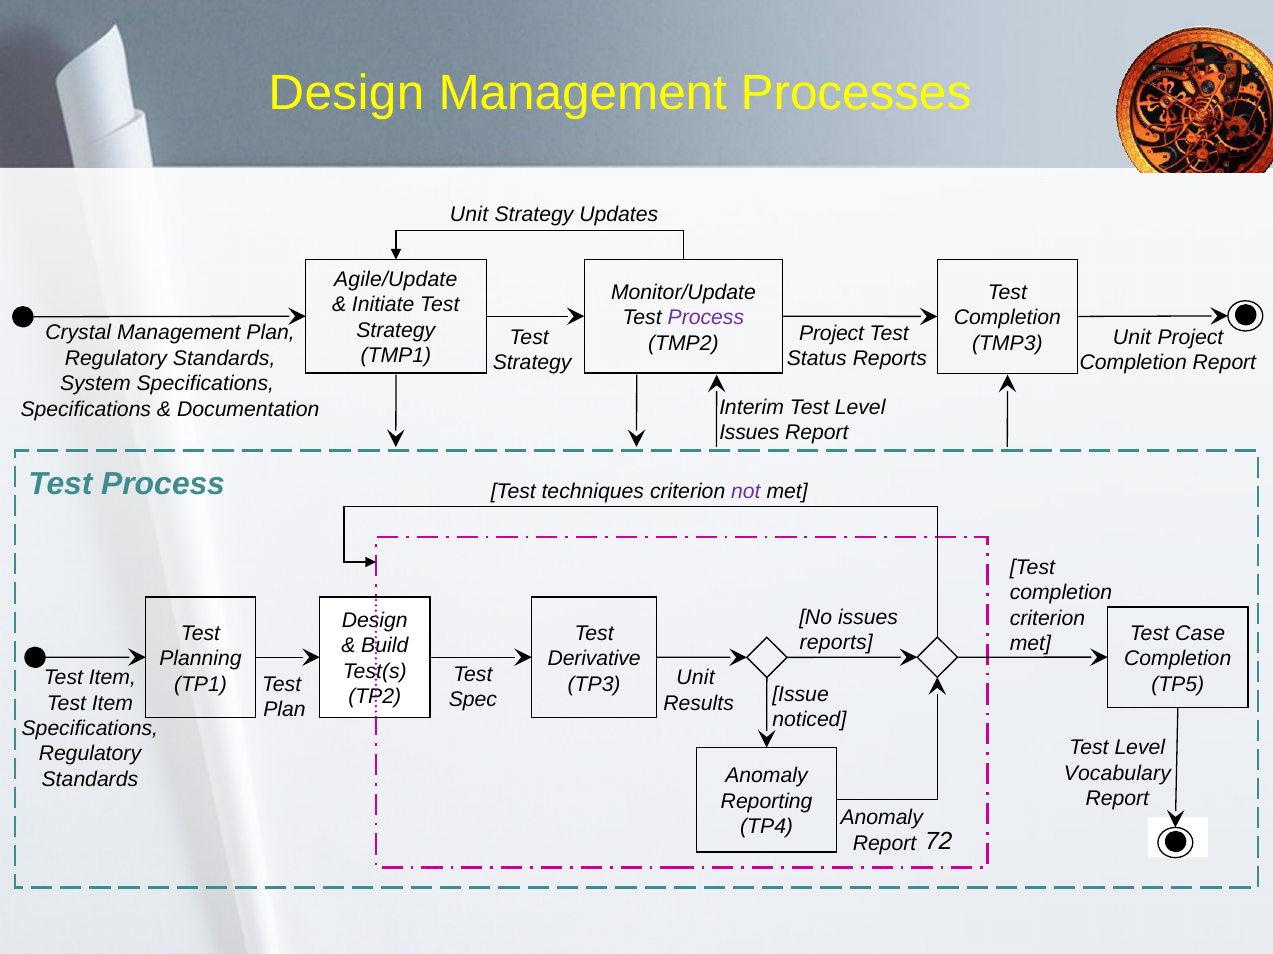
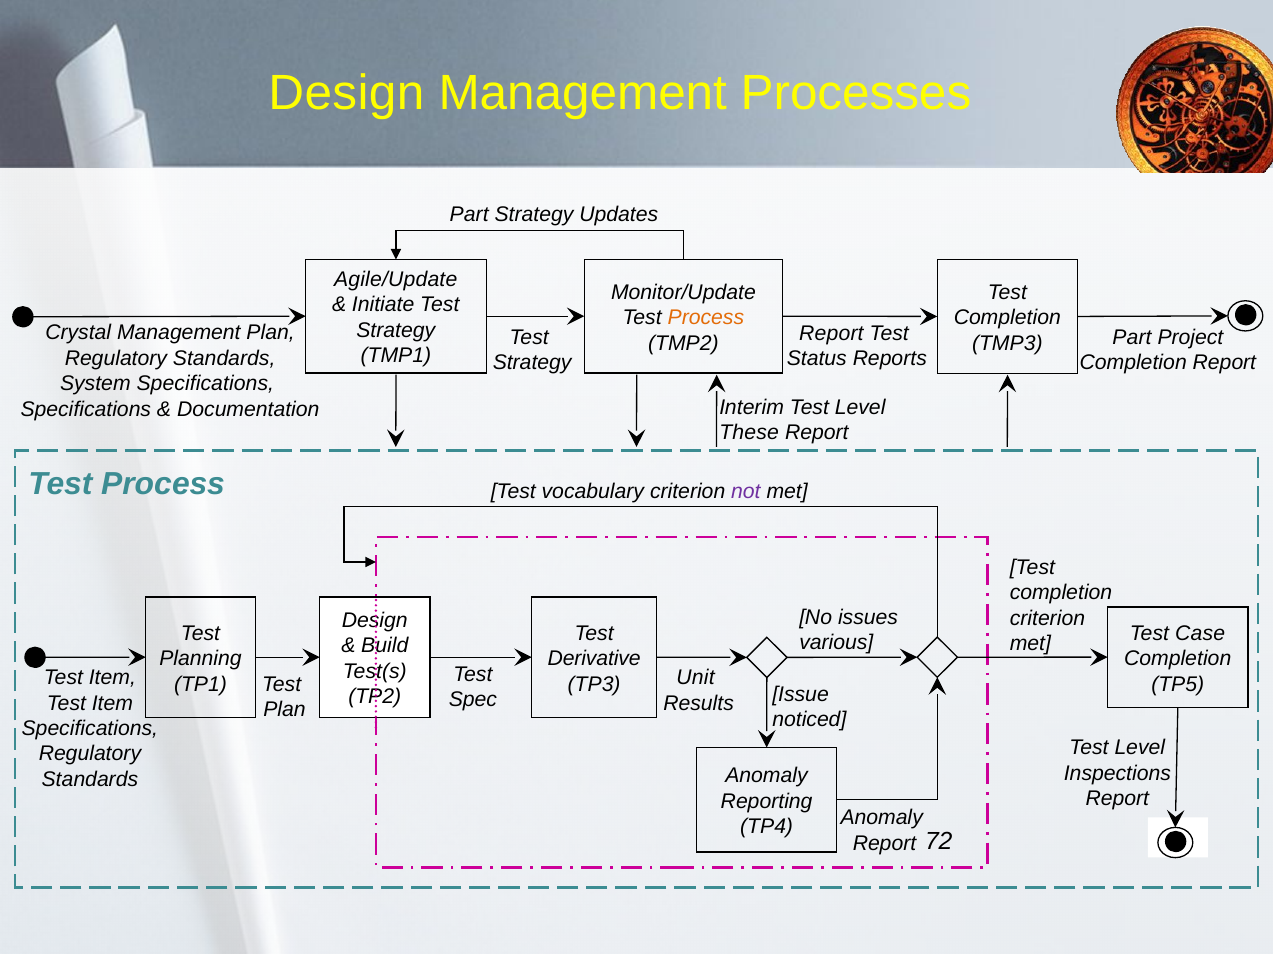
Unit at (469, 215): Unit -> Part
Process at (706, 318) colour: purple -> orange
Project at (832, 334): Project -> Report
Unit at (1132, 337): Unit -> Part
Issues at (749, 433): Issues -> These
techniques: techniques -> vocabulary
reports at (836, 643): reports -> various
Vocabulary: Vocabulary -> Inspections
